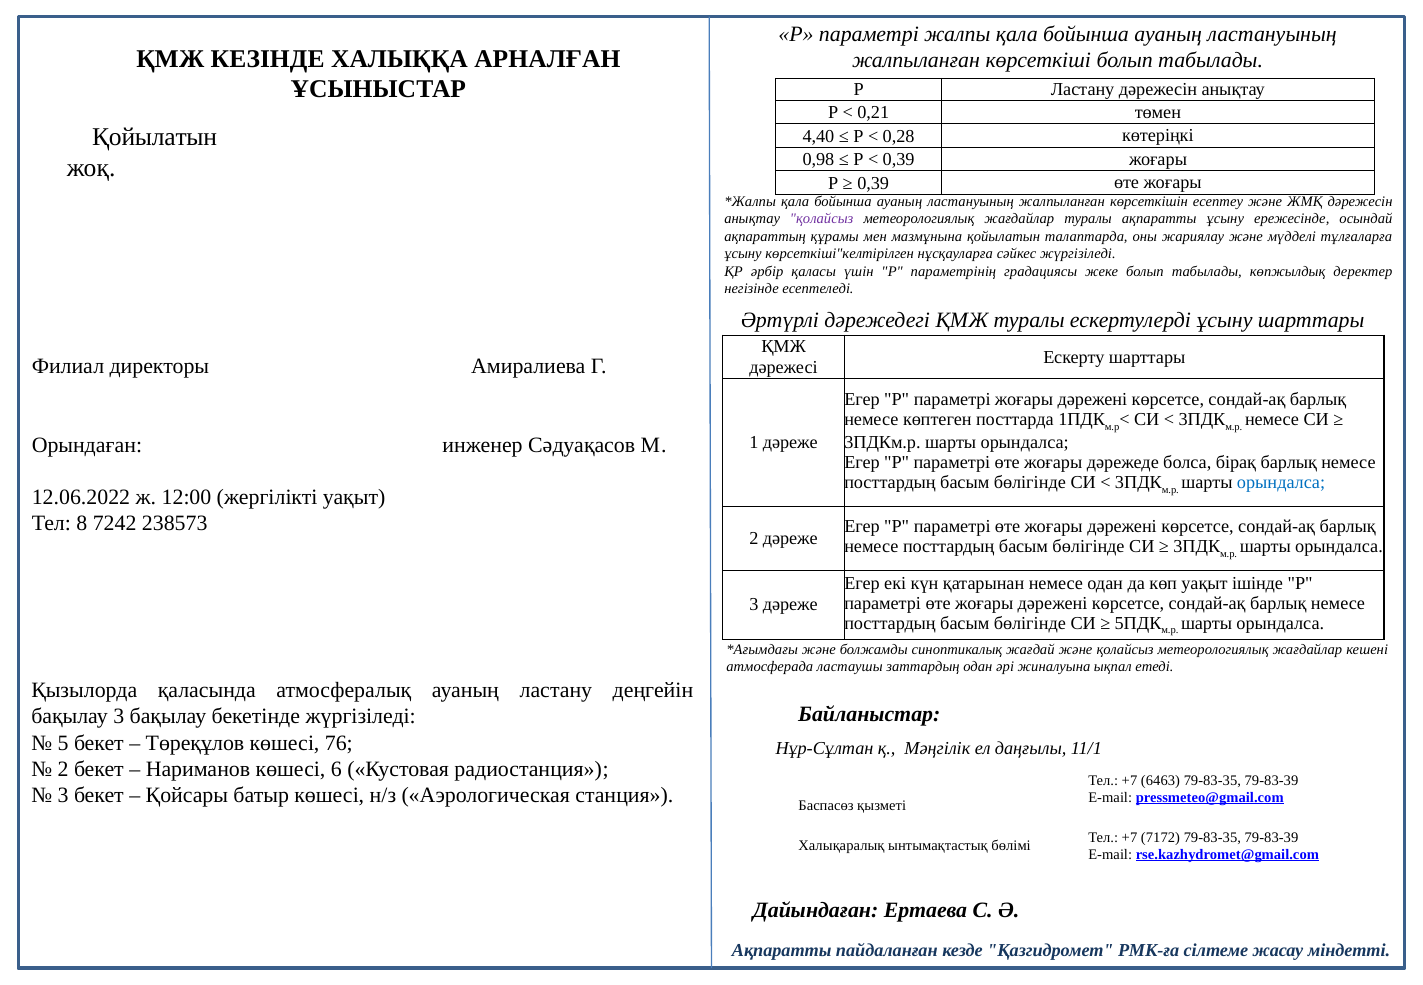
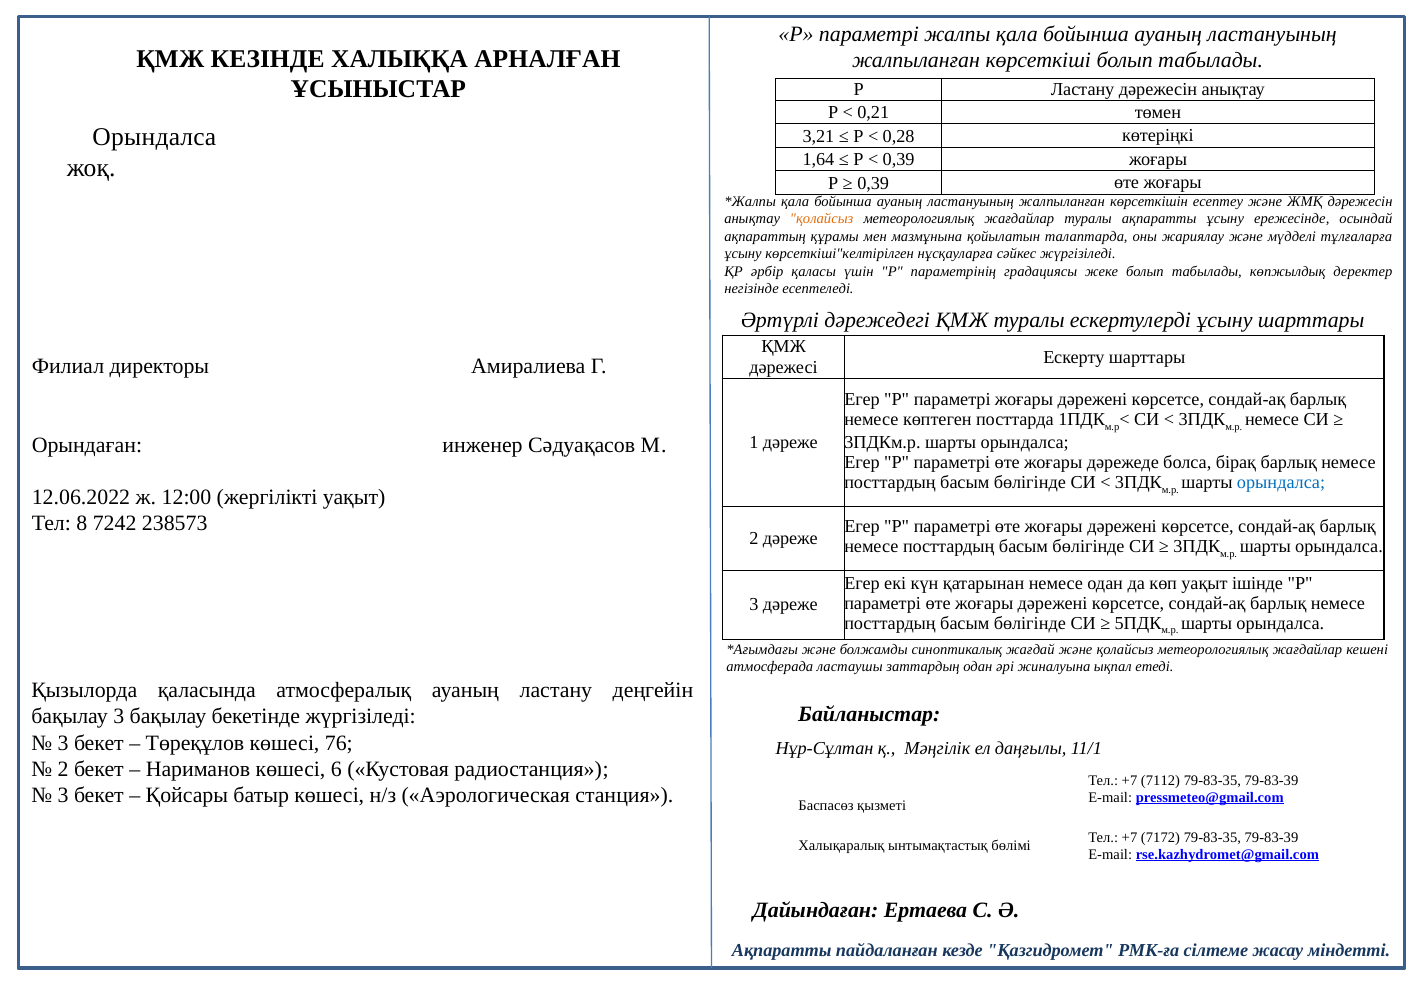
Қойылатын at (155, 137): Қойылатын -> Орындалса
4,40: 4,40 -> 3,21
0,98: 0,98 -> 1,64
қолайсыз at (822, 219) colour: purple -> orange
5 at (63, 743): 5 -> 3
6463: 6463 -> 7112
